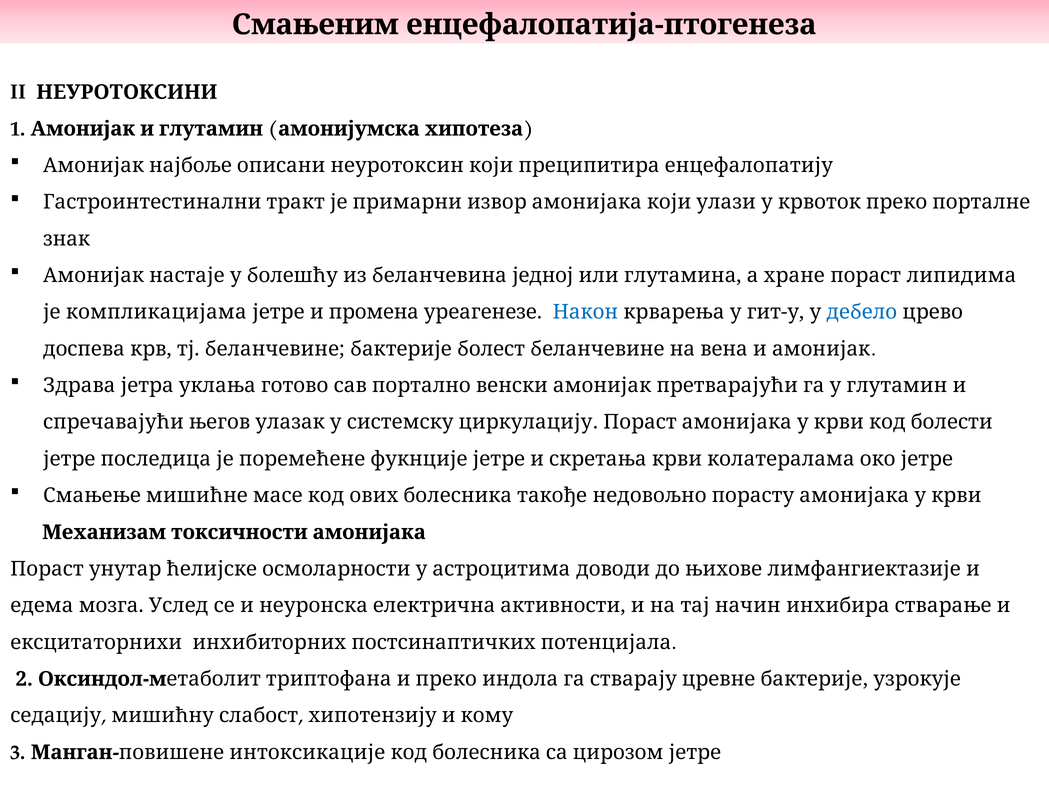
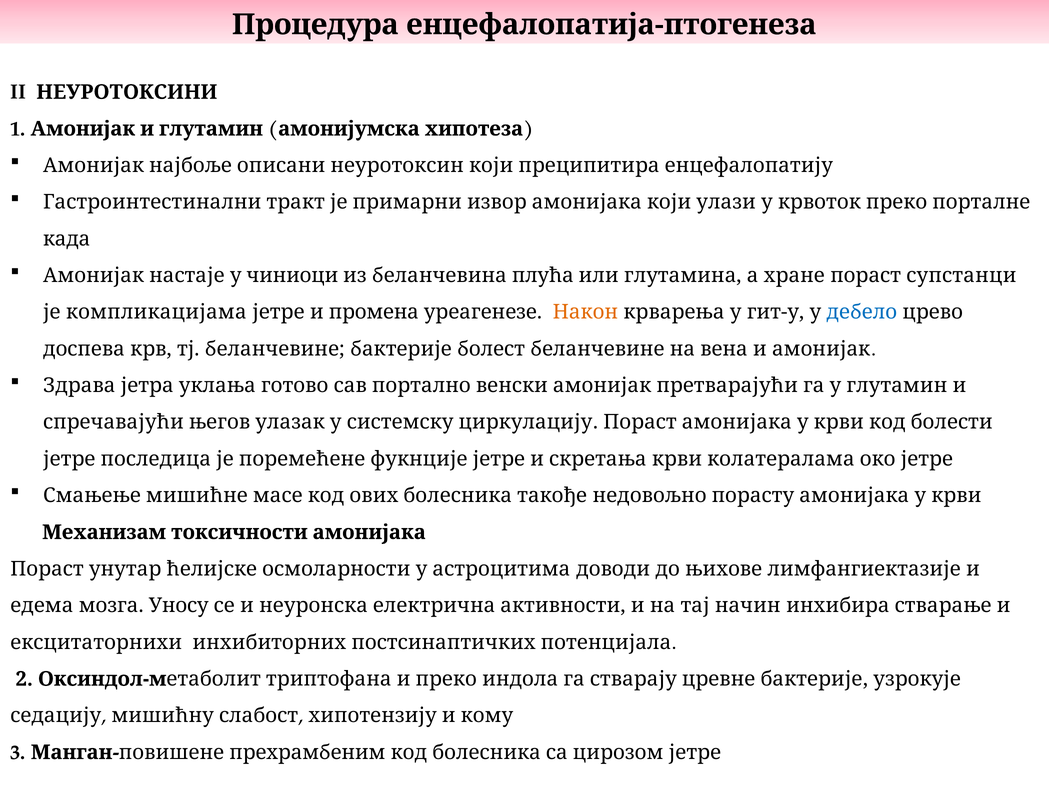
Смањеним: Смањеним -> Процедура
знак: знак -> када
болешћу: болешћу -> чиниоци
једној: једној -> плућа
липидима: липидима -> супстанци
Након colour: blue -> orange
Услед: Услед -> Уносу
интоксикације: интоксикације -> прехрамбеним
